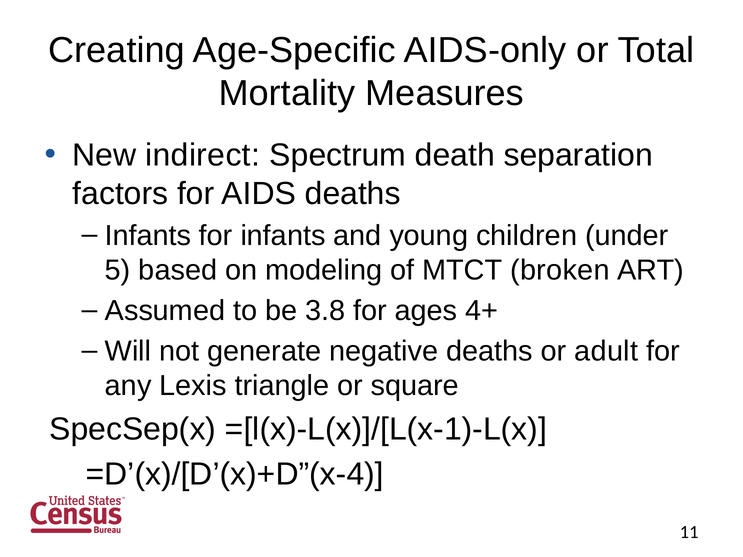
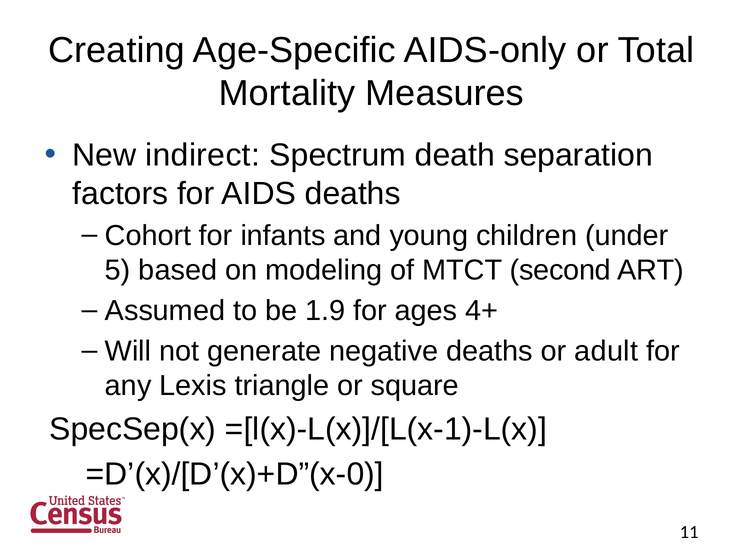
Infants at (148, 236): Infants -> Cohort
broken: broken -> second
3.8: 3.8 -> 1.9
=D’(x)/[D’(x)+D”(x-4: =D’(x)/[D’(x)+D”(x-4 -> =D’(x)/[D’(x)+D”(x-0
